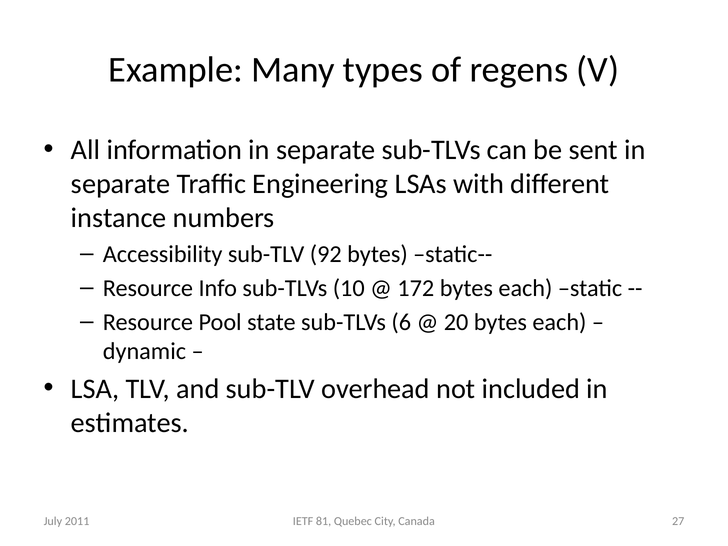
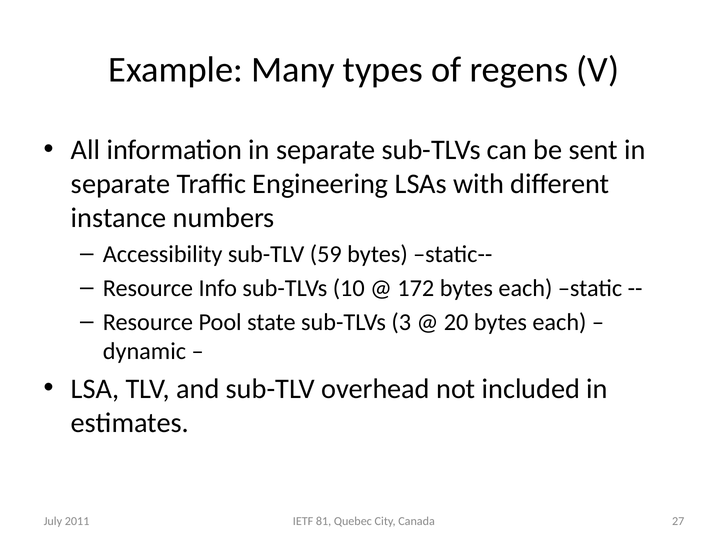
92: 92 -> 59
6: 6 -> 3
